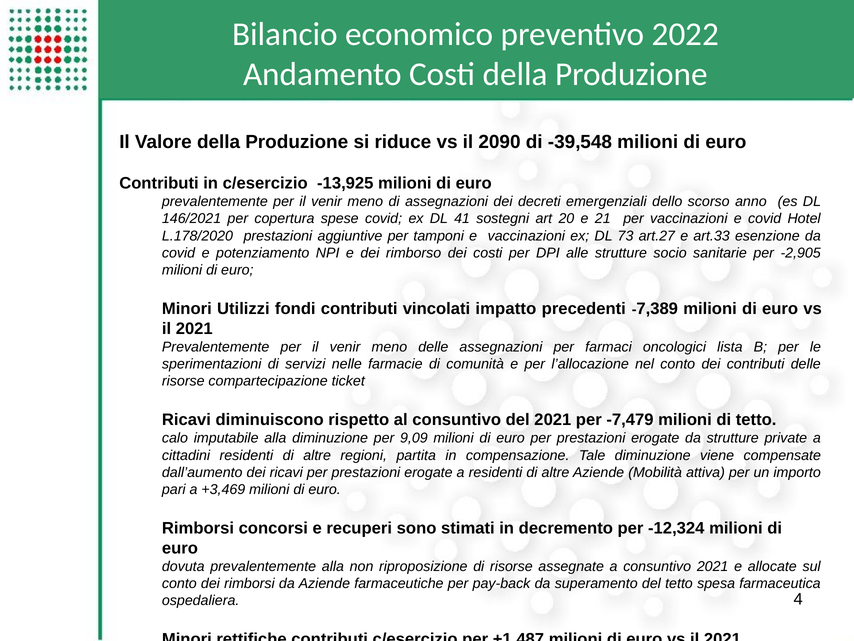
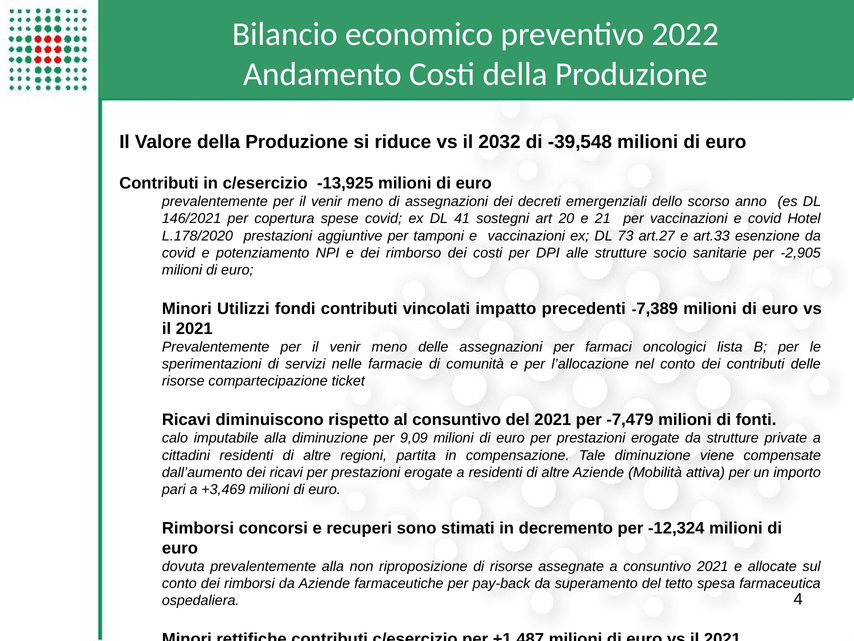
2090: 2090 -> 2032
di tetto: tetto -> fonti
